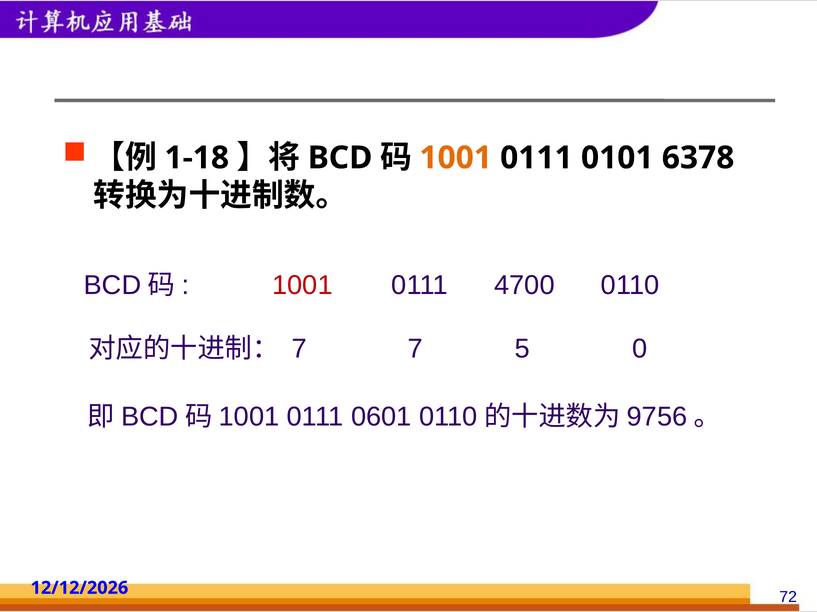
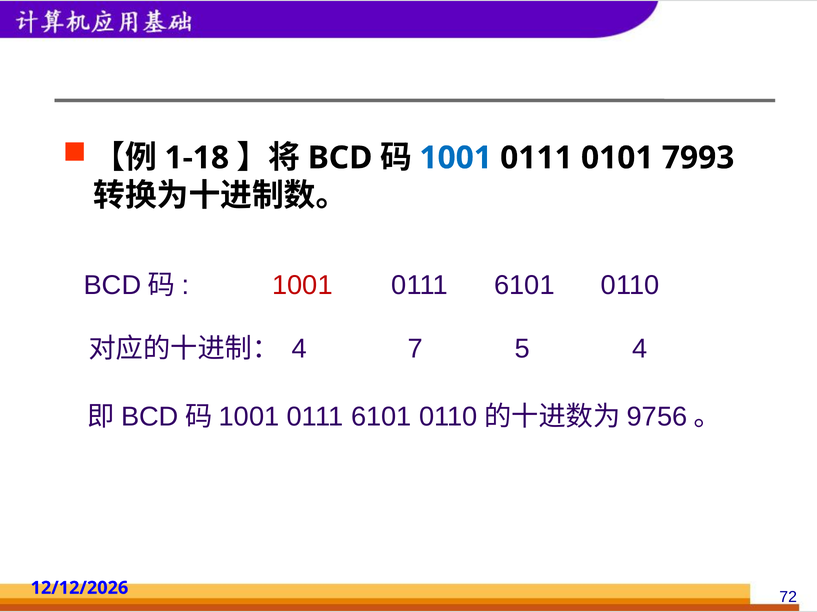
1001 at (456, 158) colour: orange -> blue
6378: 6378 -> 7993
4700 at (524, 286): 4700 -> 6101
7 at (299, 349): 7 -> 4
5 0: 0 -> 4
0601 at (381, 417): 0601 -> 6101
